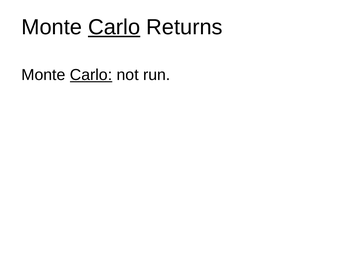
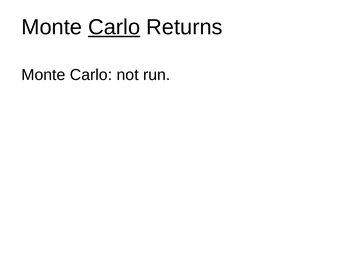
Carlo at (91, 75) underline: present -> none
